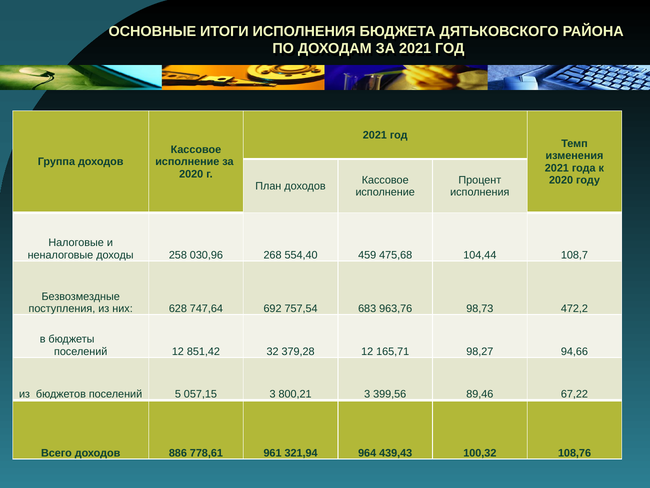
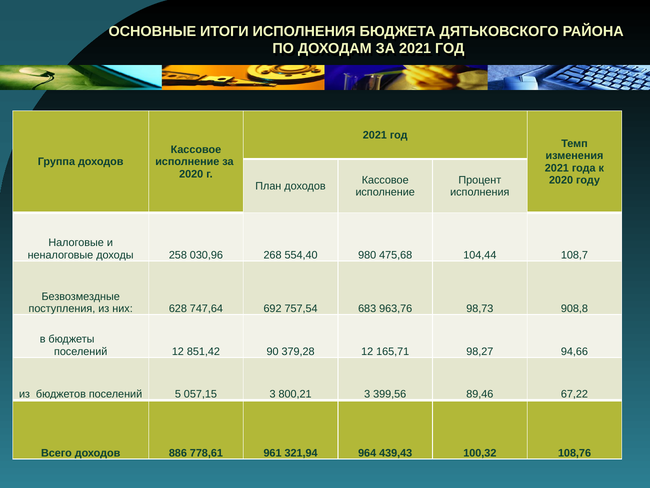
459: 459 -> 980
472,2: 472,2 -> 908,8
32: 32 -> 90
